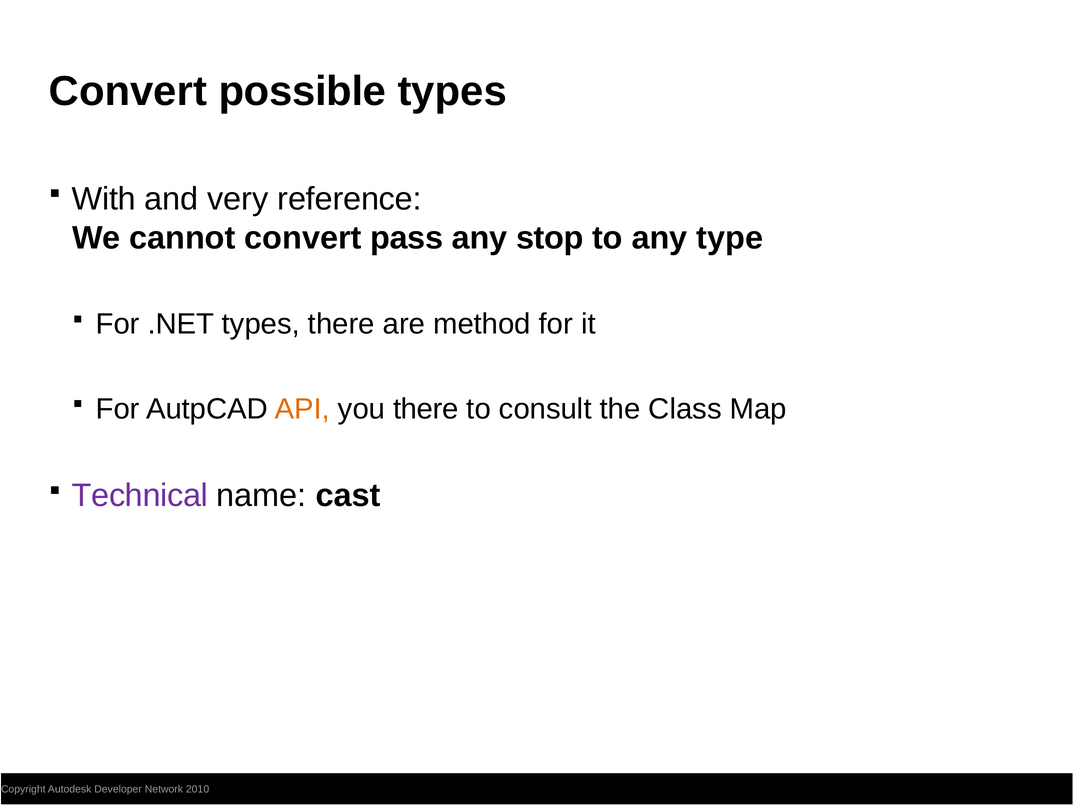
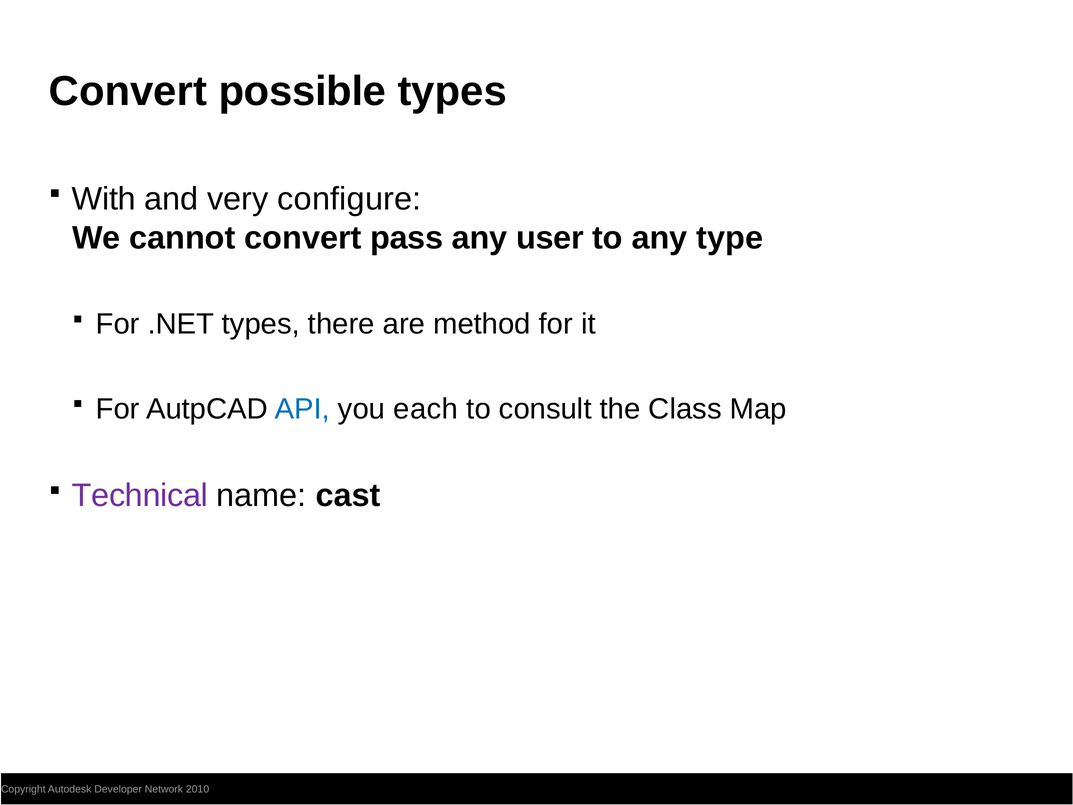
reference: reference -> configure
stop: stop -> user
API colour: orange -> blue
you there: there -> each
